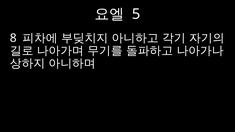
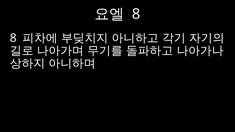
5 at (136, 14): 5 -> 8
